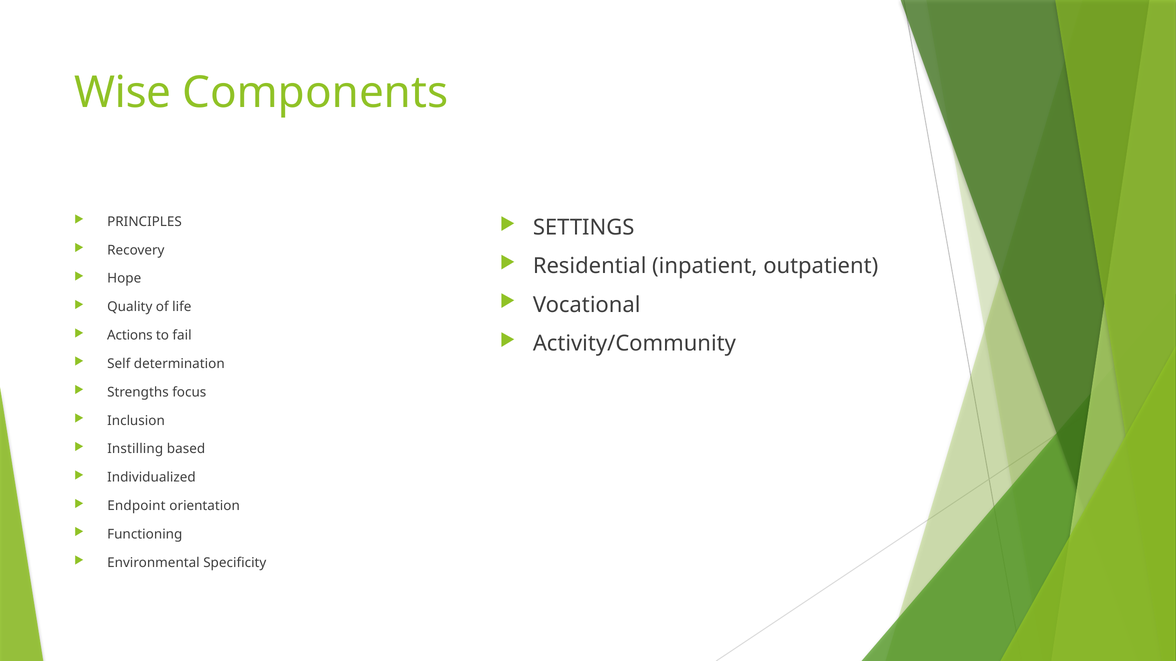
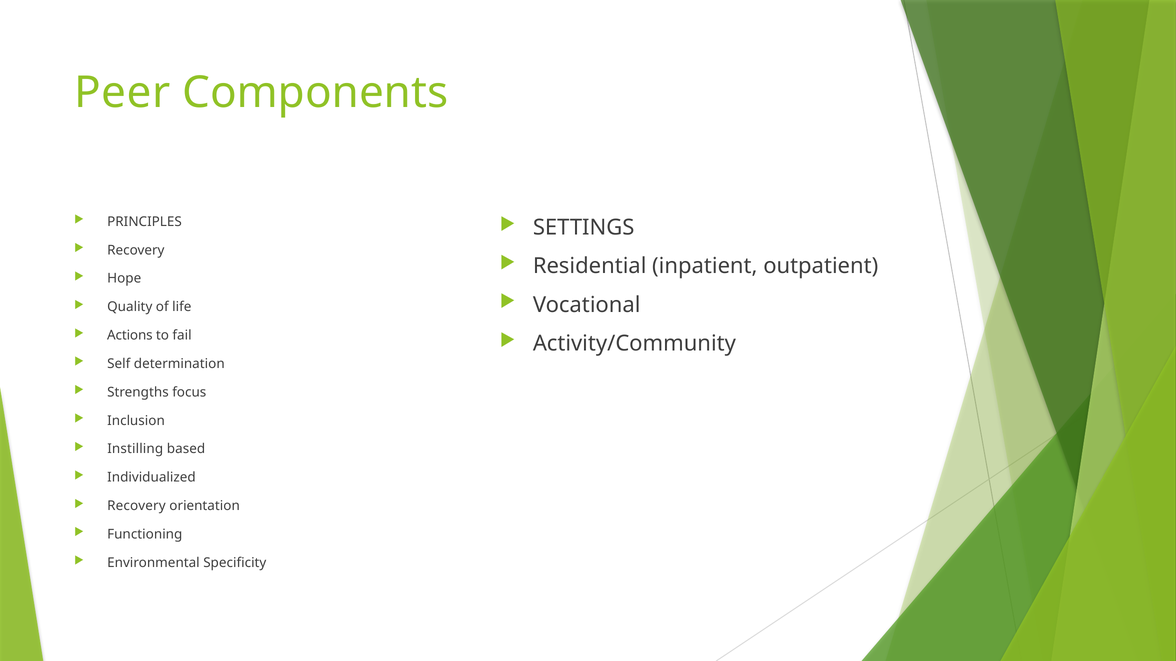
Wise: Wise -> Peer
Endpoint at (136, 506): Endpoint -> Recovery
